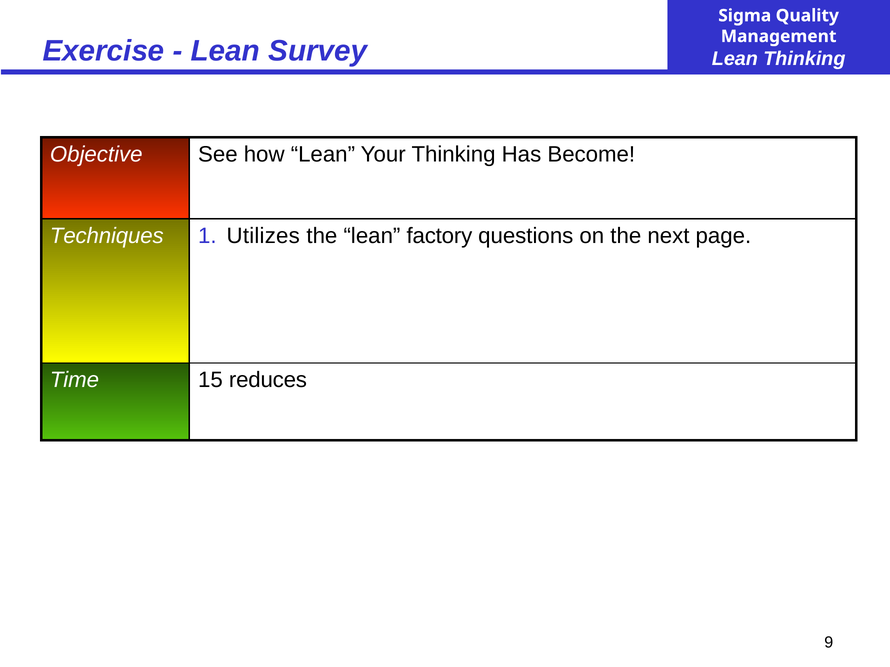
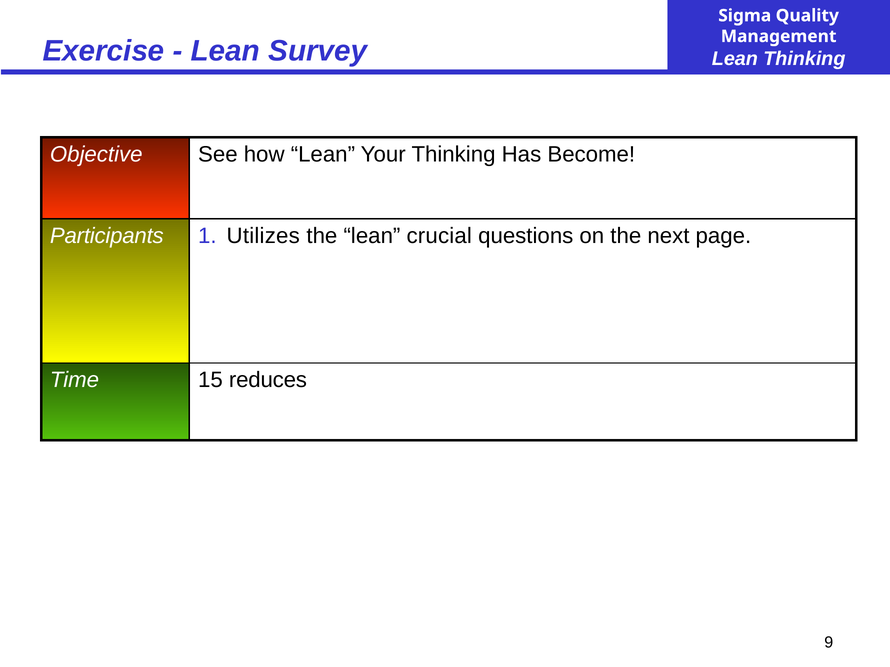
Techniques: Techniques -> Participants
factory: factory -> crucial
